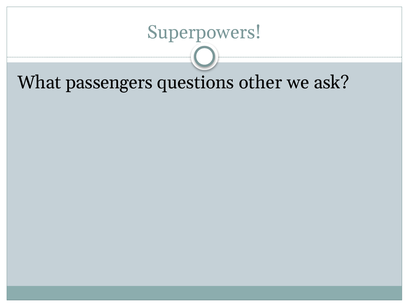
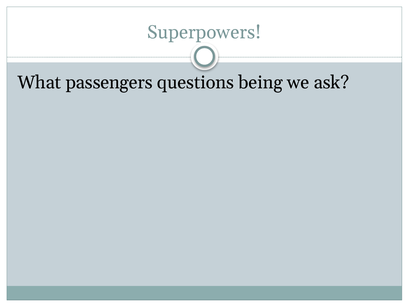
other: other -> being
